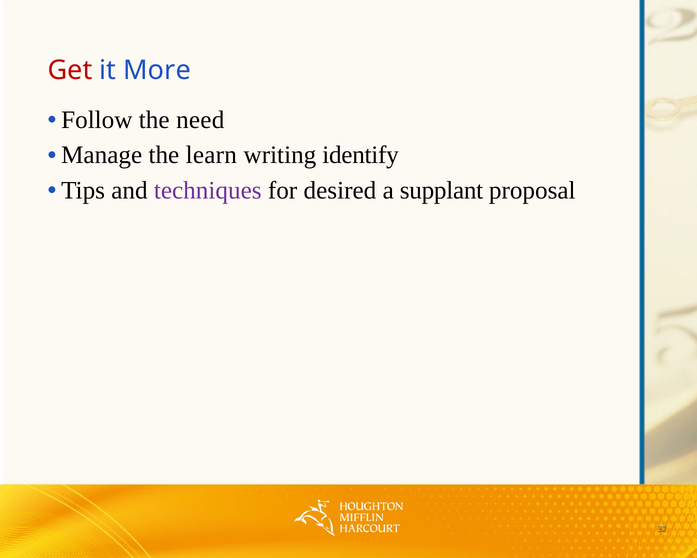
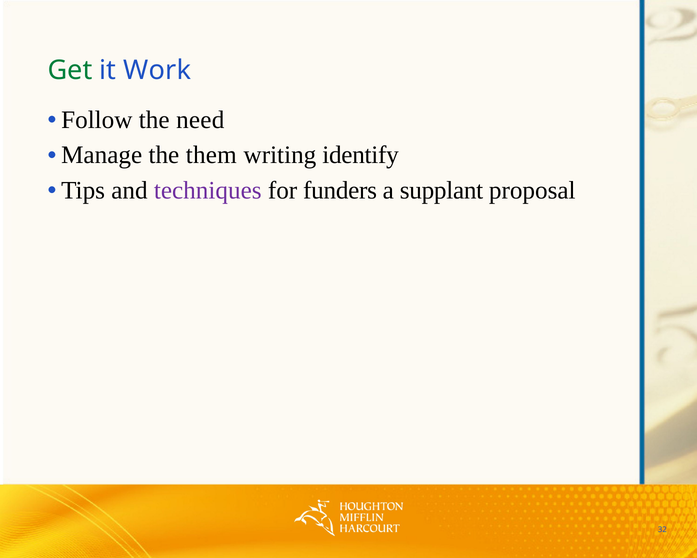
Get colour: red -> green
More: More -> Work
learn: learn -> them
desired: desired -> funders
